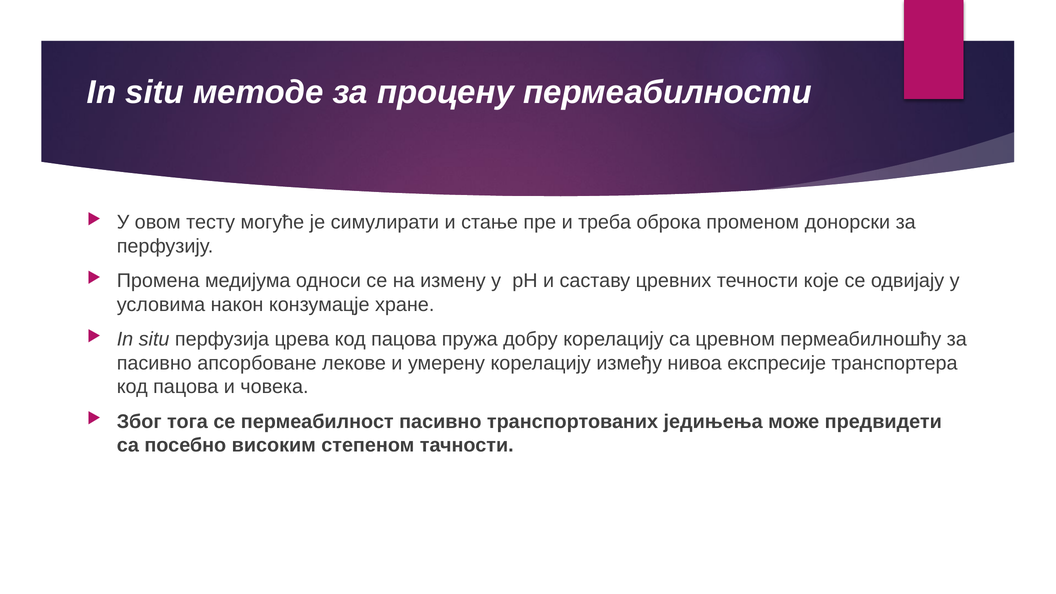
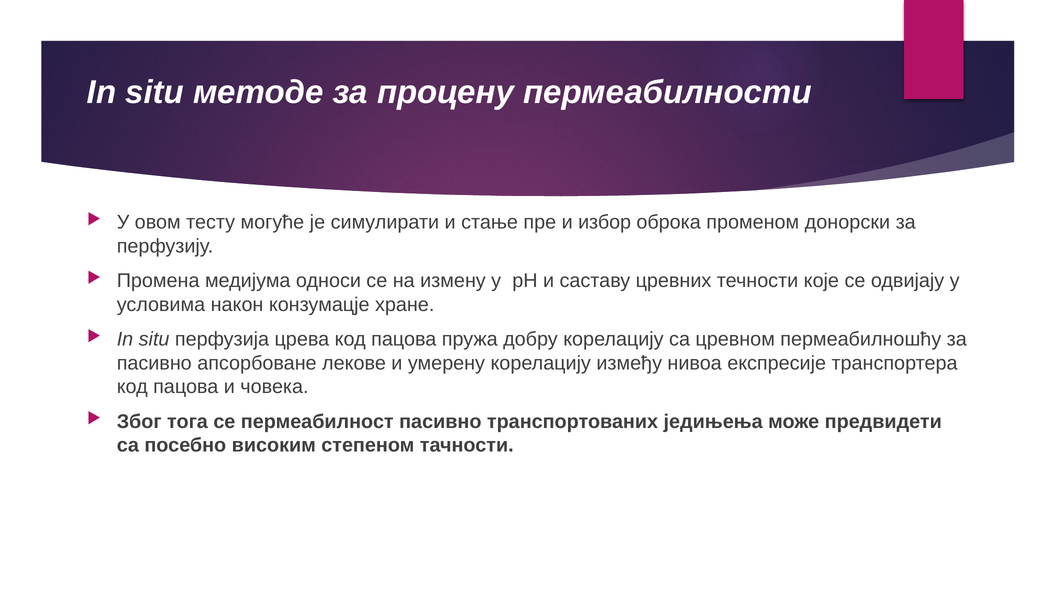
треба: треба -> избор
